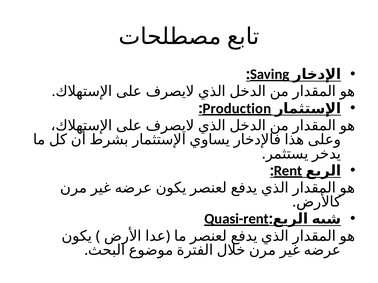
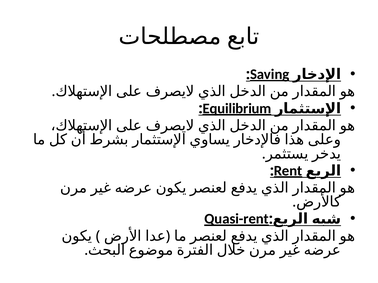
Production: Production -> Equilibrium
